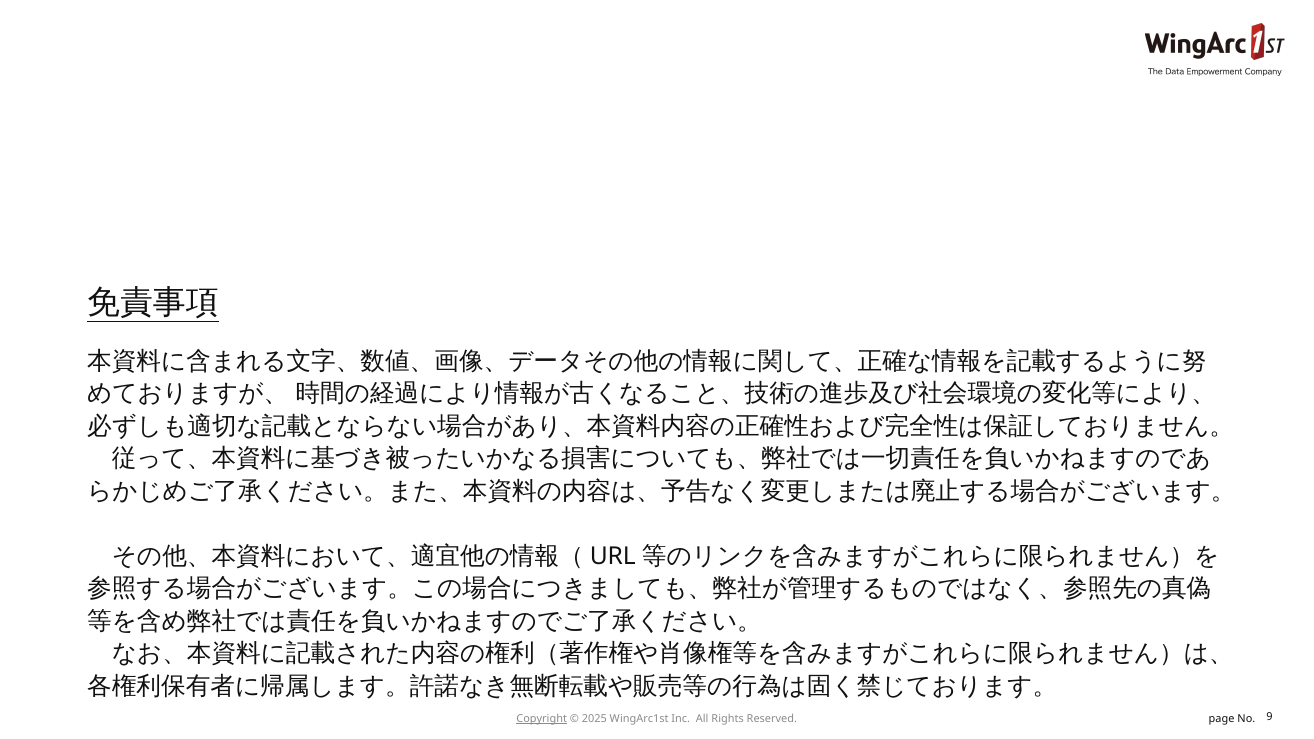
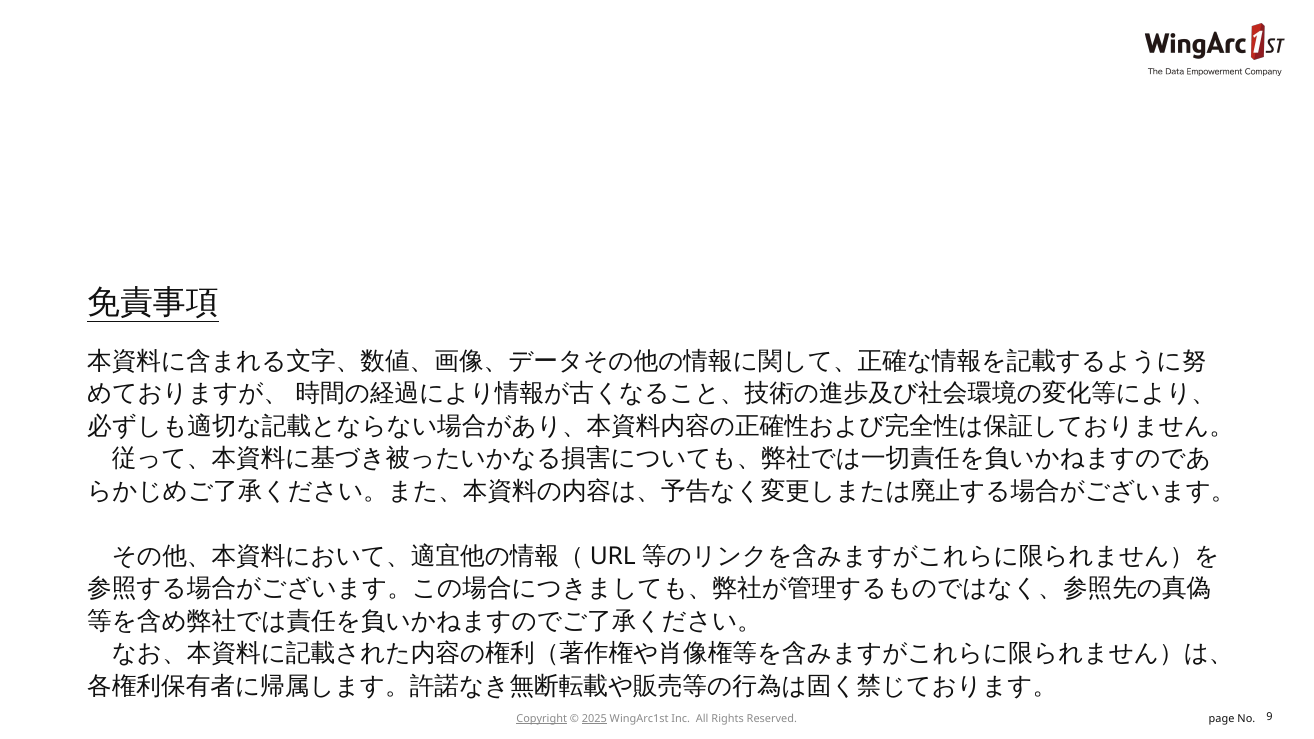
2025 underline: none -> present
